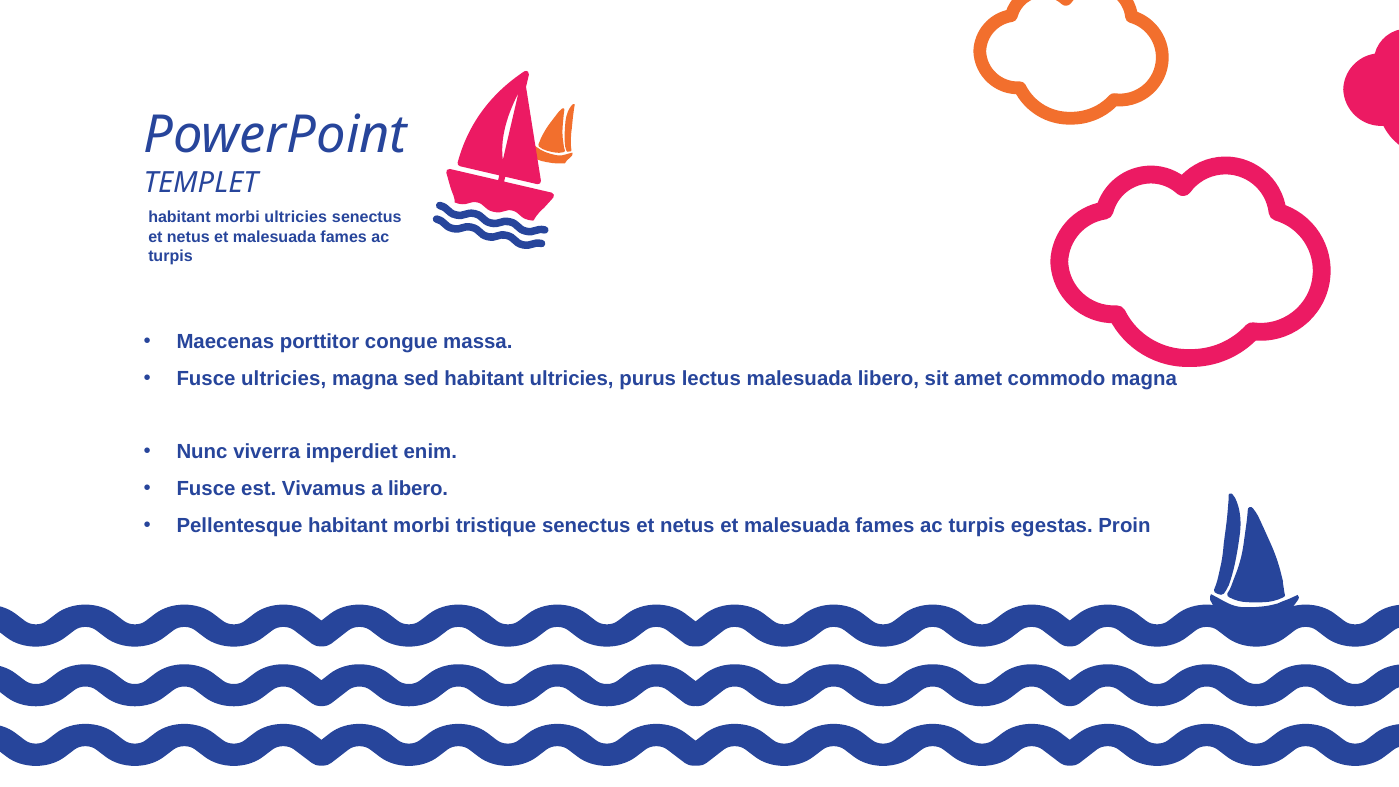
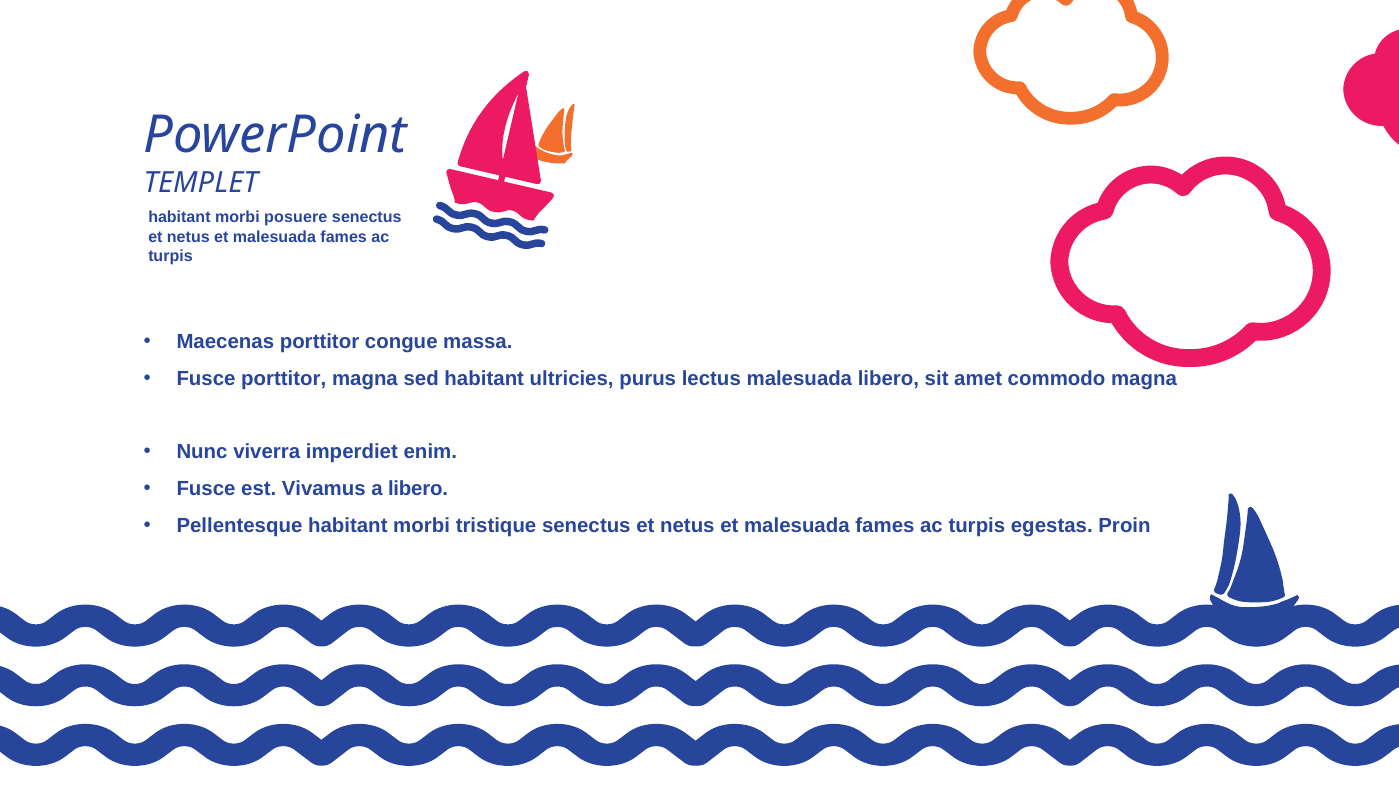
morbi ultricies: ultricies -> posuere
Fusce ultricies: ultricies -> porttitor
